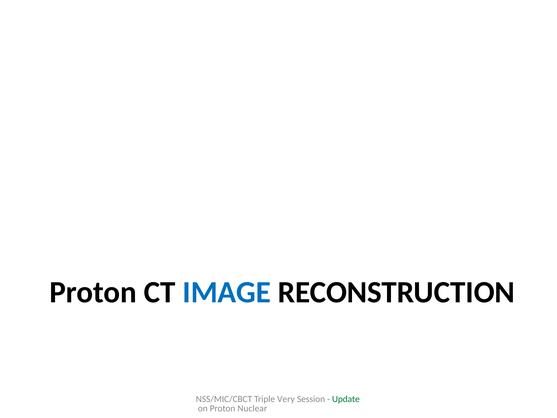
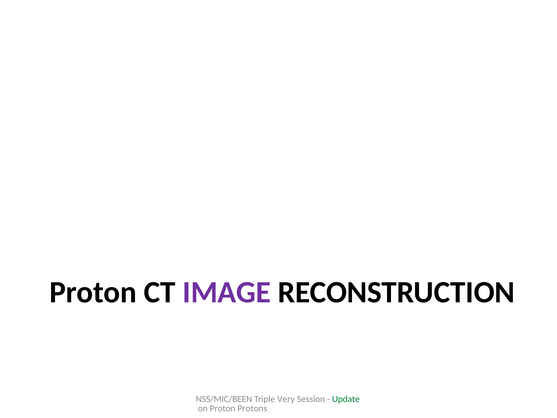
IMAGE colour: blue -> purple
NSS/MIC/CBCT: NSS/MIC/CBCT -> NSS/MIC/BEEN
Nuclear: Nuclear -> Protons
